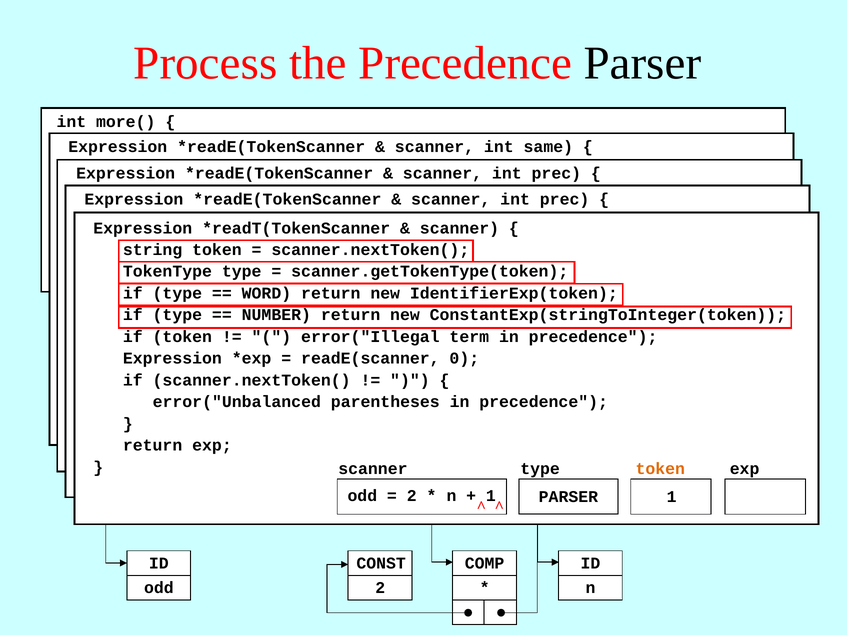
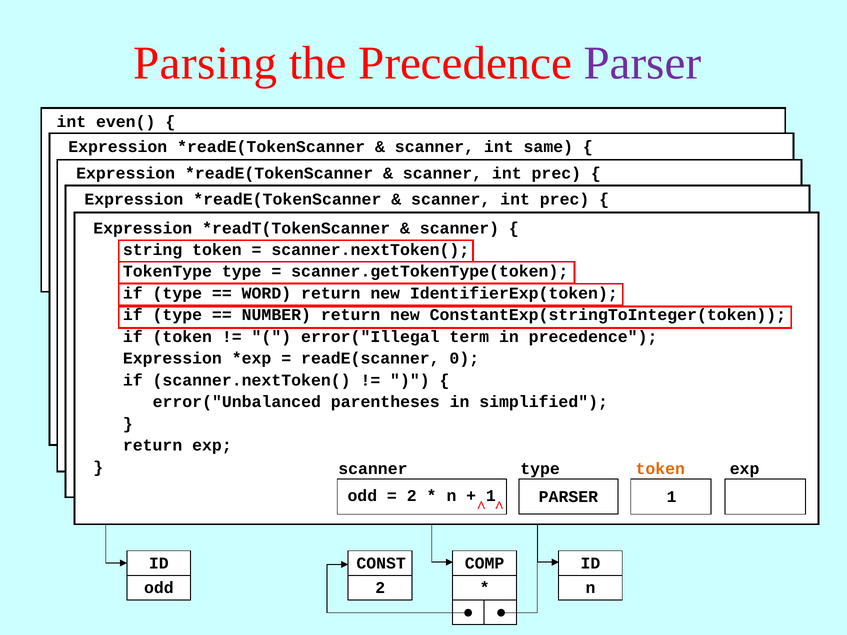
Process: Process -> Parsing
Parser at (643, 63) colour: black -> purple
more(: more( -> even(
parentheses in precedence: precedence -> simplified
